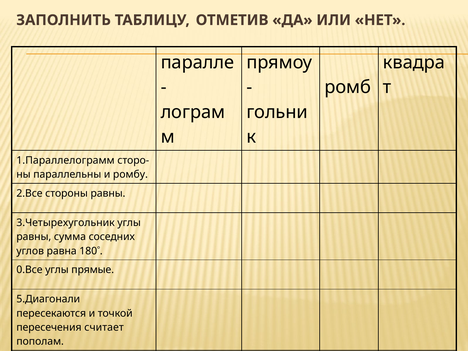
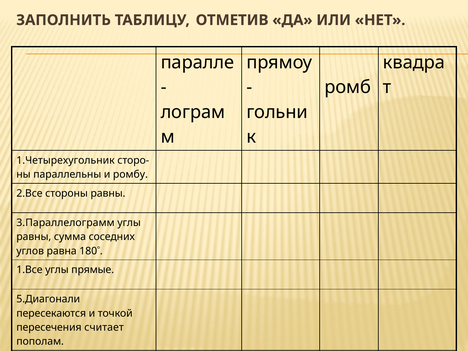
1.Параллелограмм: 1.Параллелограмм -> 1.Четырехугольник
3.Четырехугольник: 3.Четырехугольник -> 3.Параллелограмм
0.Все: 0.Все -> 1.Все
